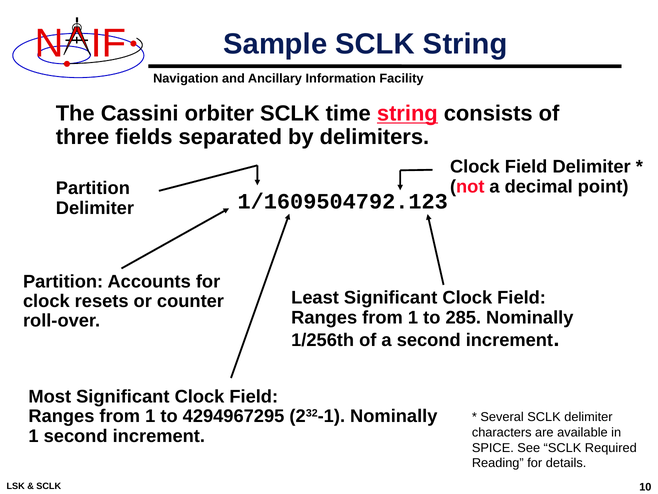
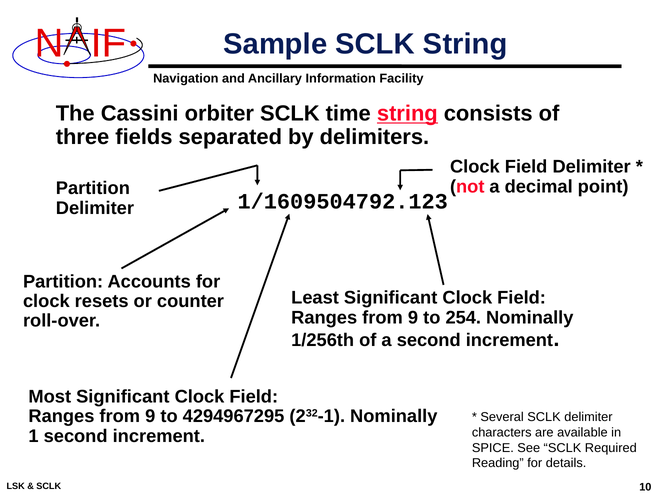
1 at (413, 317): 1 -> 9
285: 285 -> 254
1 at (150, 416): 1 -> 9
